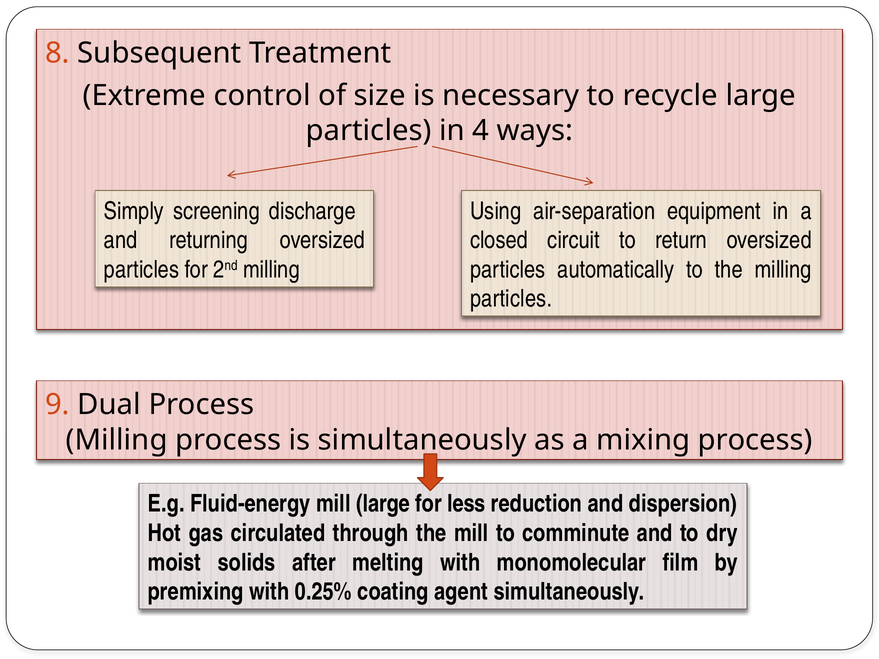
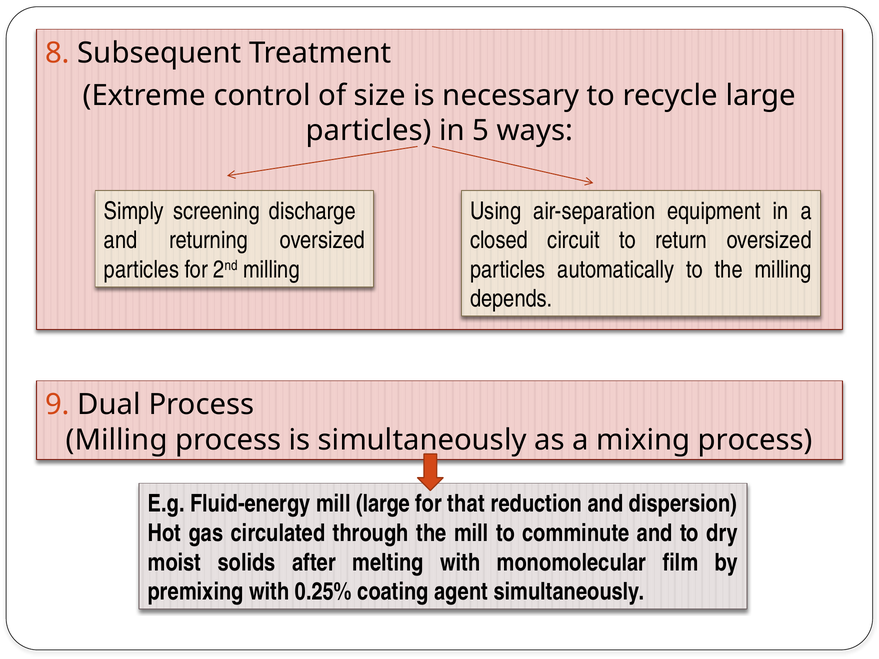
4: 4 -> 5
particles at (511, 299): particles -> depends
less: less -> that
